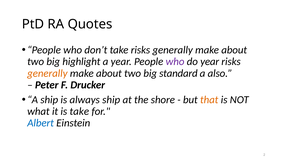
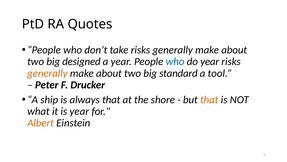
highlight: highlight -> designed
who at (175, 61) colour: purple -> blue
also: also -> tool
always ship: ship -> that
is take: take -> year
Albert colour: blue -> orange
